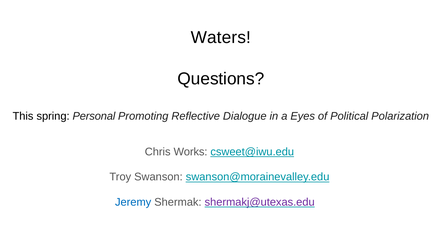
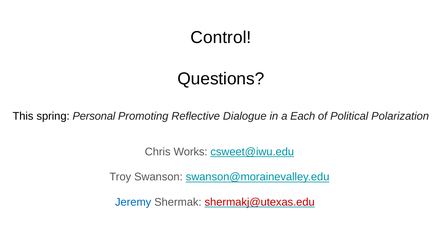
Waters: Waters -> Control
Eyes: Eyes -> Each
shermakj@utexas.edu colour: purple -> red
